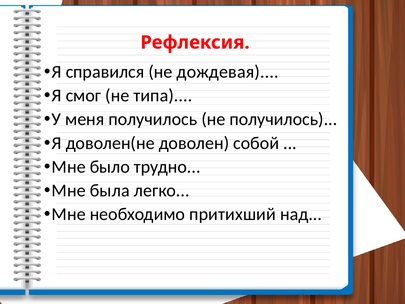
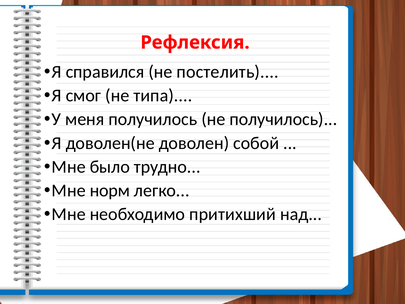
дождевая: дождевая -> постелить
была: была -> норм
